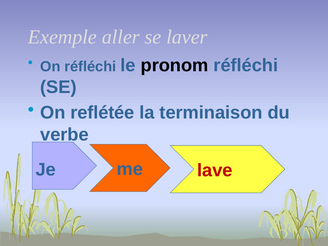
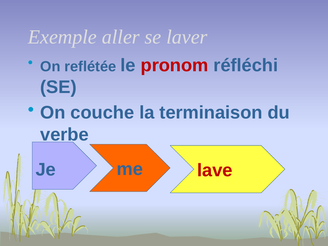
On réfléchi: réfléchi -> reflétée
pronom colour: black -> red
reflétée: reflétée -> couche
